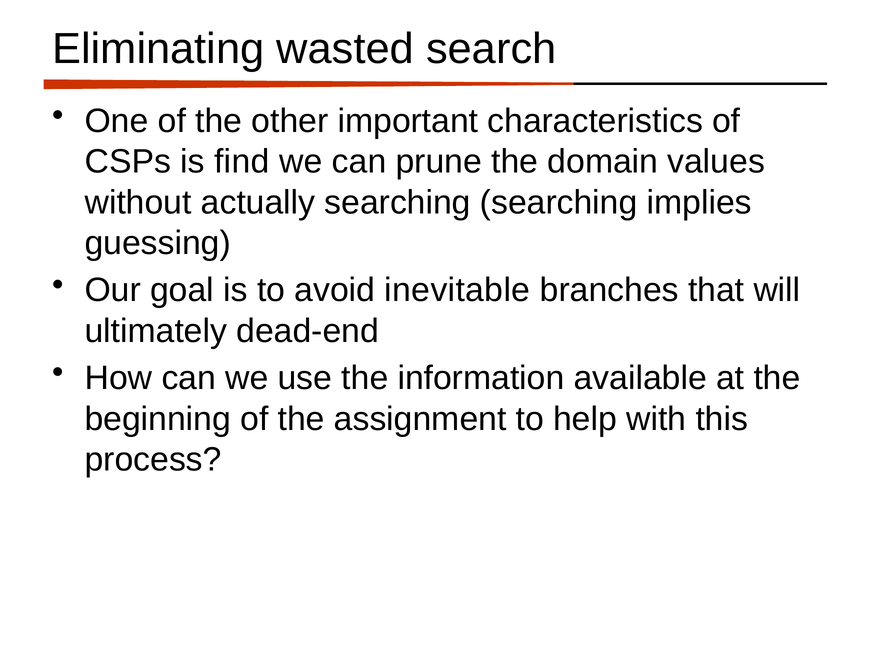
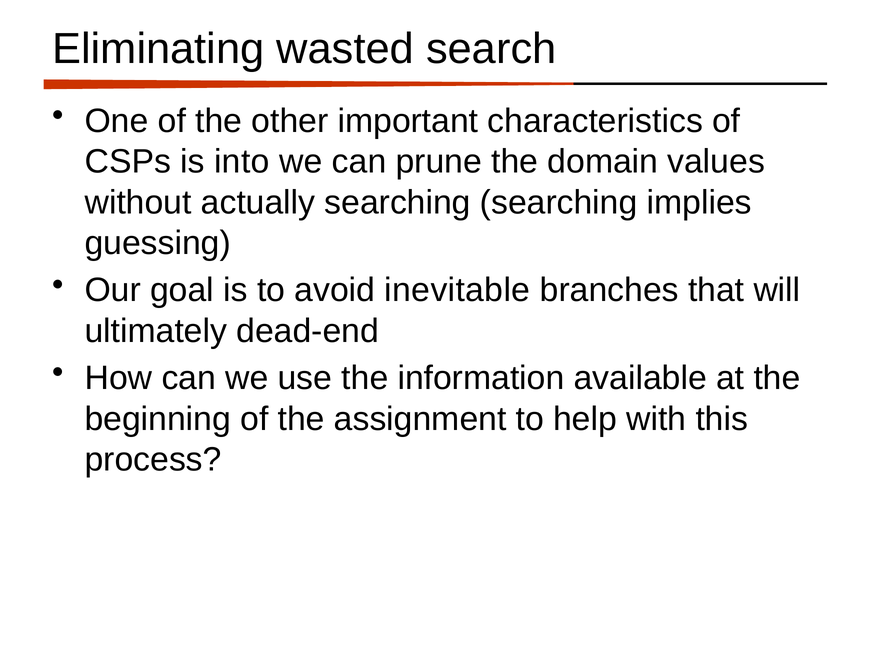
find: find -> into
